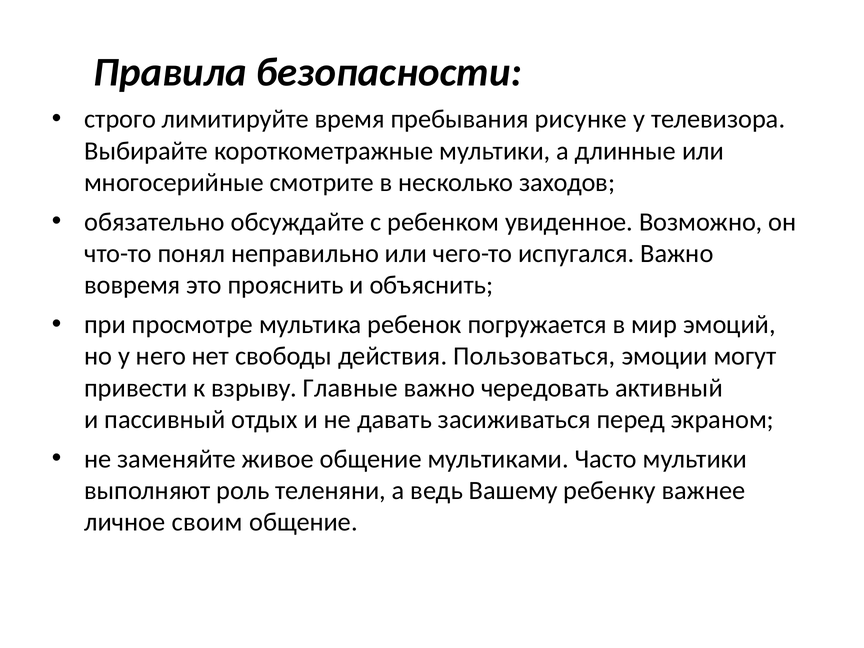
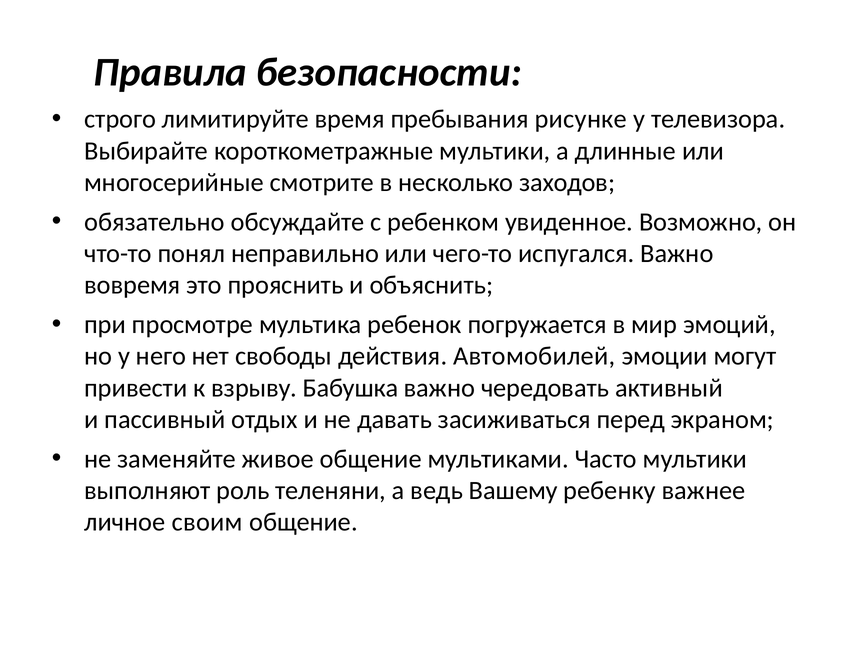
Пользоваться: Пользоваться -> Автомобилей
Главные: Главные -> Бабушка
